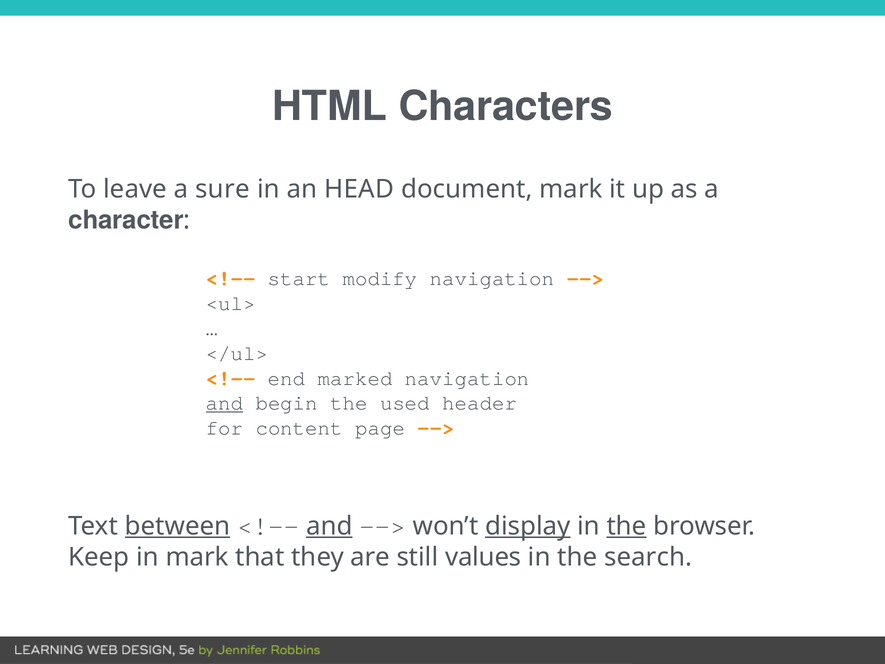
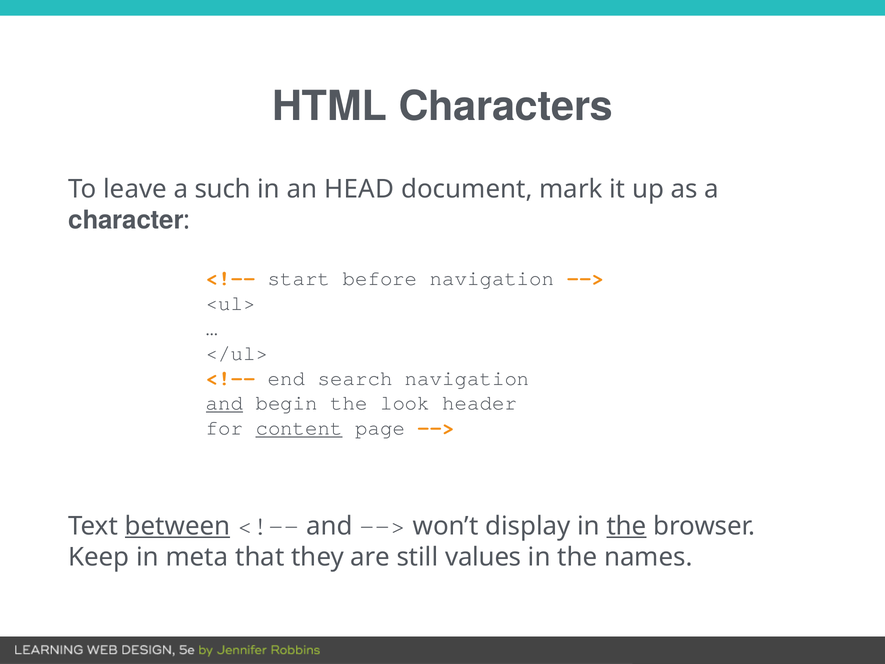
sure: sure -> such
modify: modify -> before
marked: marked -> search
used: used -> look
content underline: none -> present
and at (329, 526) underline: present -> none
display underline: present -> none
in mark: mark -> meta
search: search -> names
